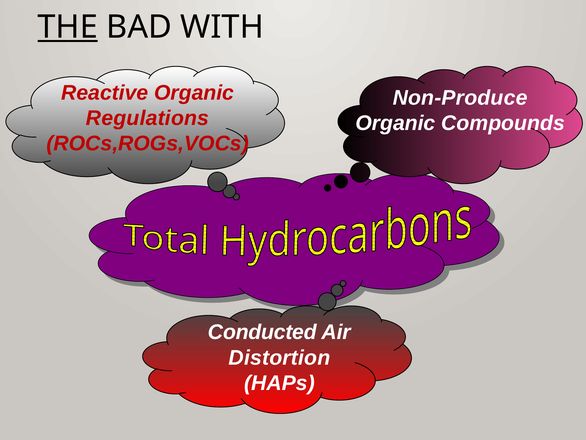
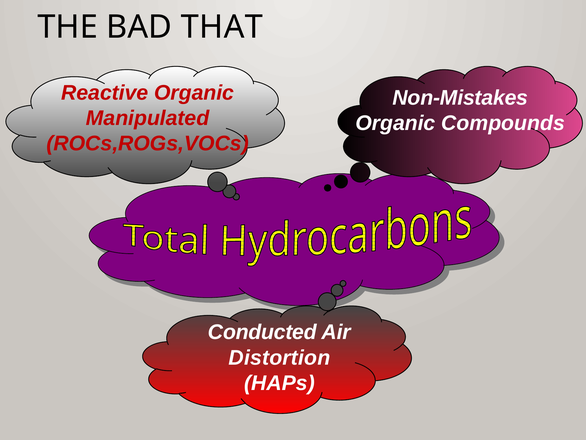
THE underline: present -> none
WITH: WITH -> THAT
Non-Produce: Non-Produce -> Non-Mistakes
Regulations: Regulations -> Manipulated
